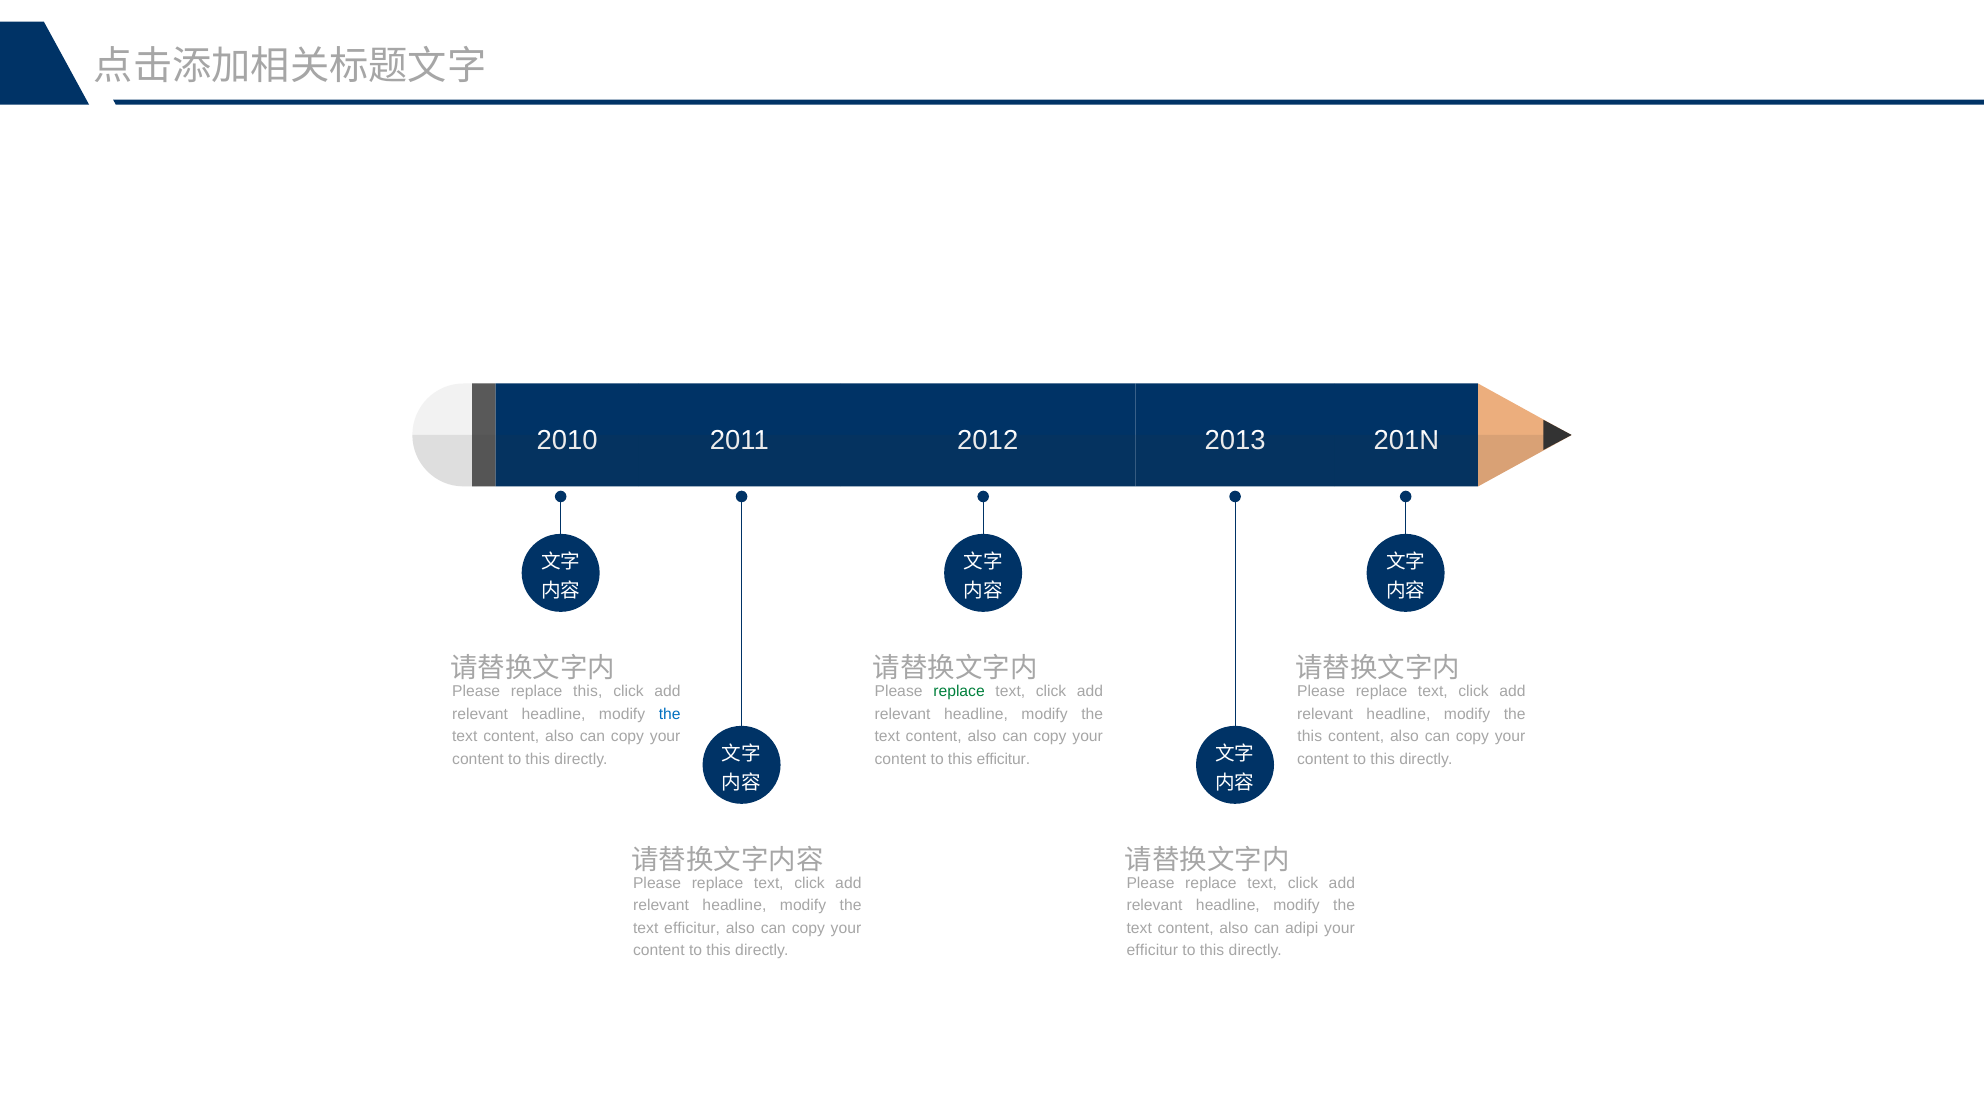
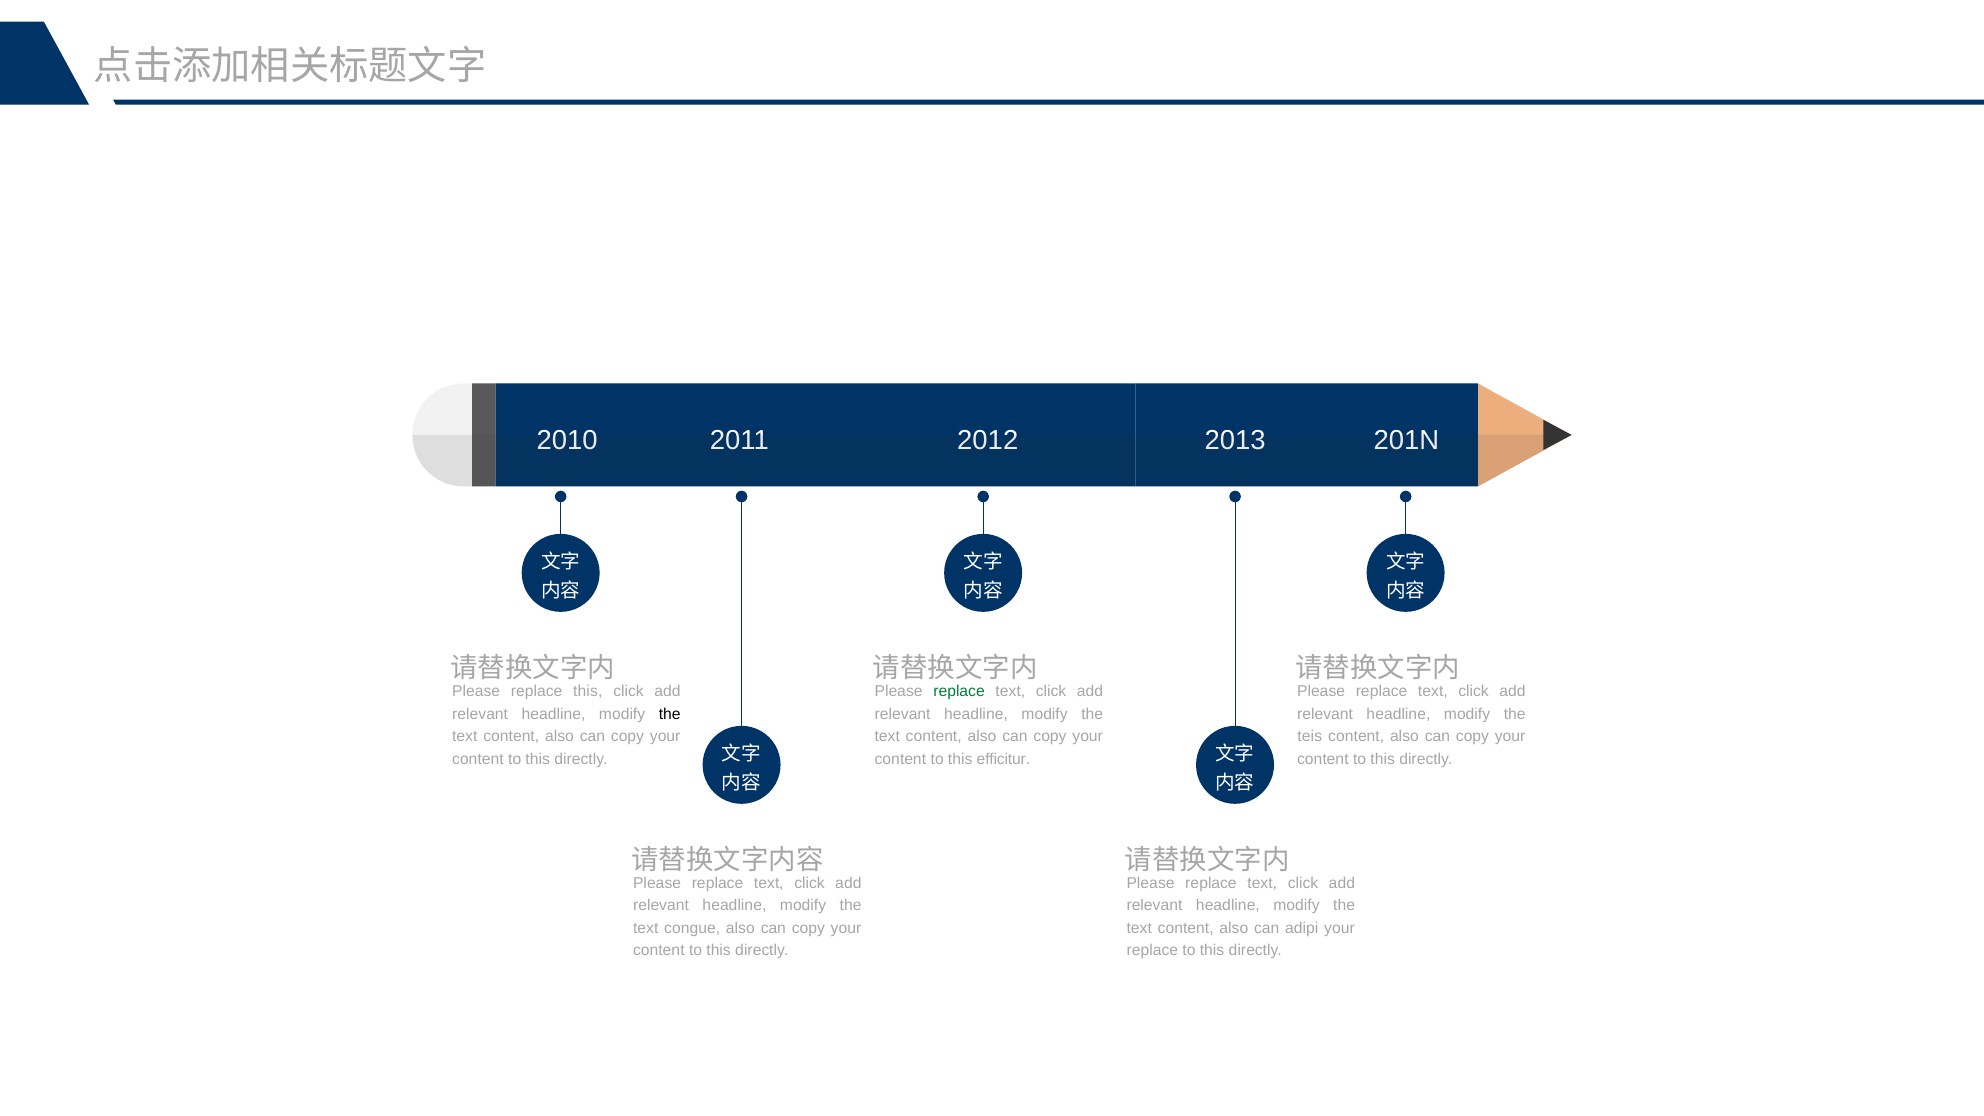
the at (670, 714) colour: blue -> black
this at (1310, 736): this -> teis
text efficitur: efficitur -> congue
efficitur at (1152, 951): efficitur -> replace
